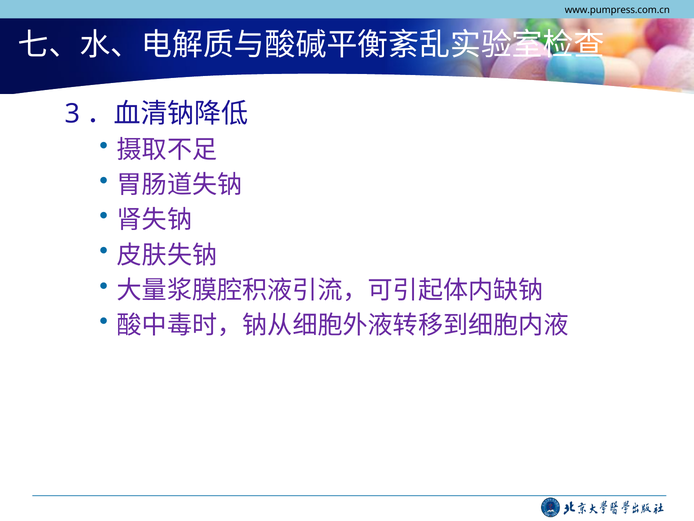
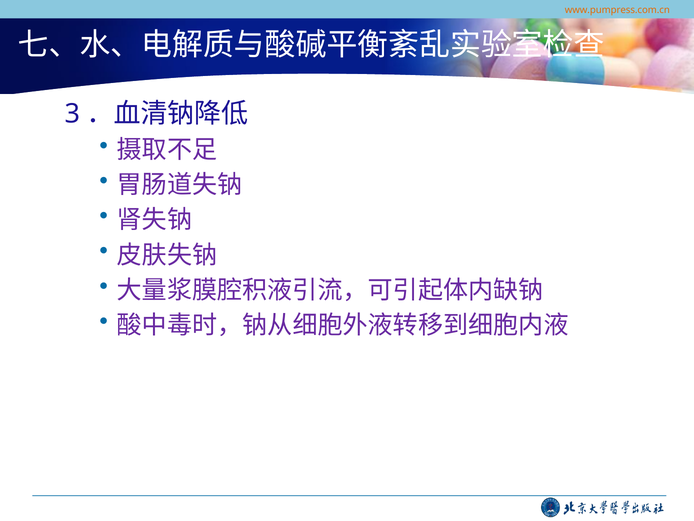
www.pumpress.com.cn colour: black -> orange
